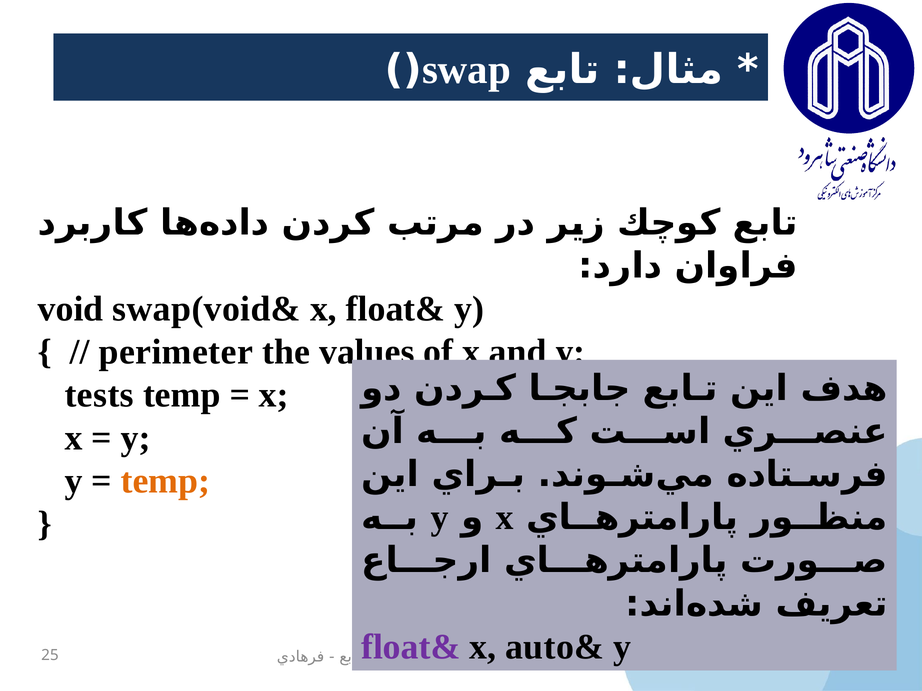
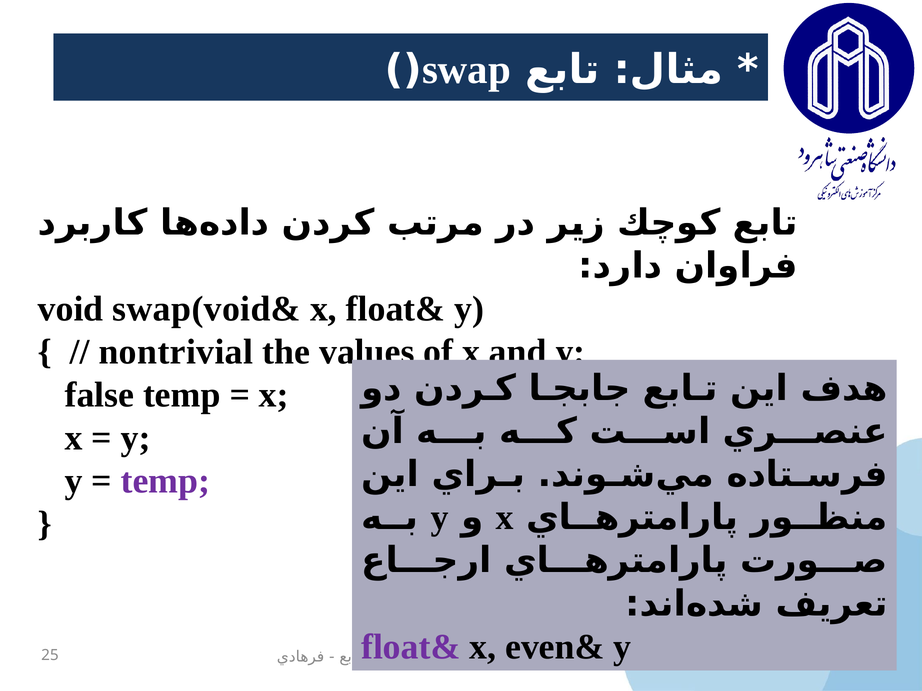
perimeter: perimeter -> nontrivial
tests: tests -> false
temp at (165, 481) colour: orange -> purple
auto&: auto& -> even&
